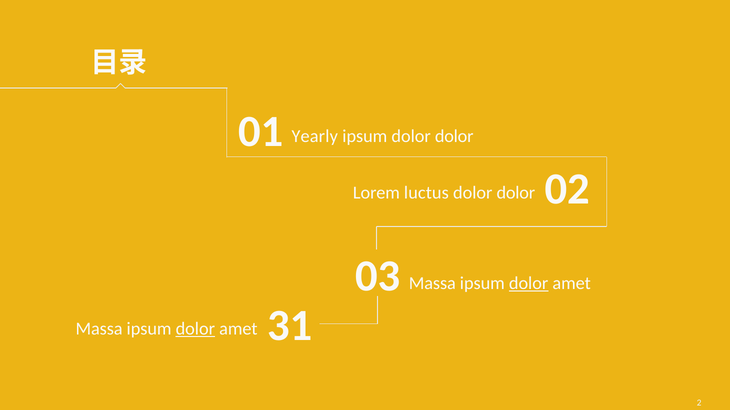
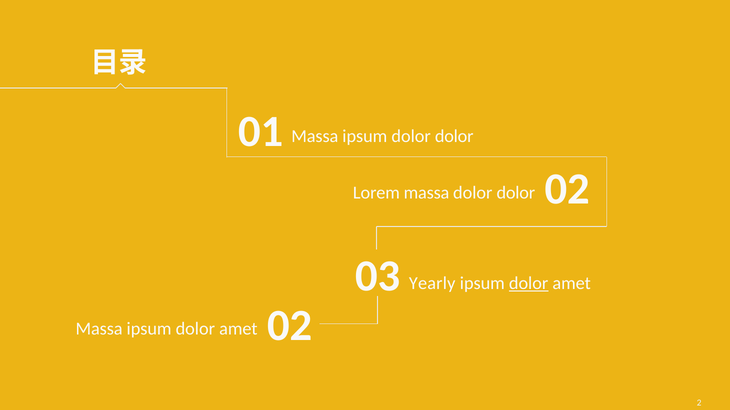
Yearly at (315, 136): Yearly -> Massa
Lorem luctus: luctus -> massa
03 Massa: Massa -> Yearly
dolor at (195, 329) underline: present -> none
amet 31: 31 -> 02
